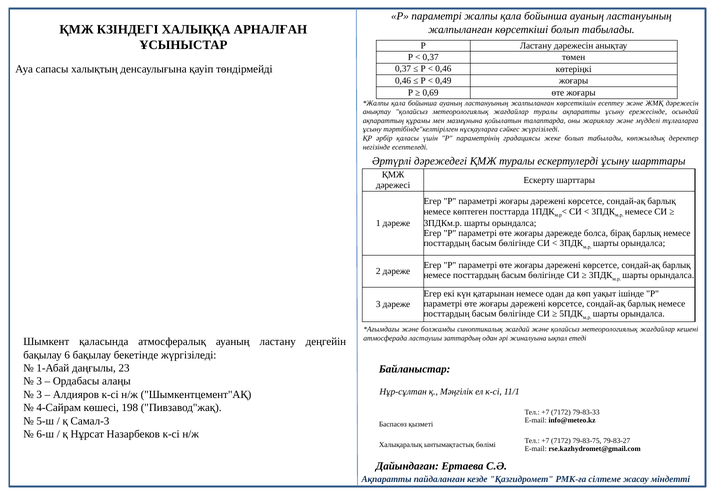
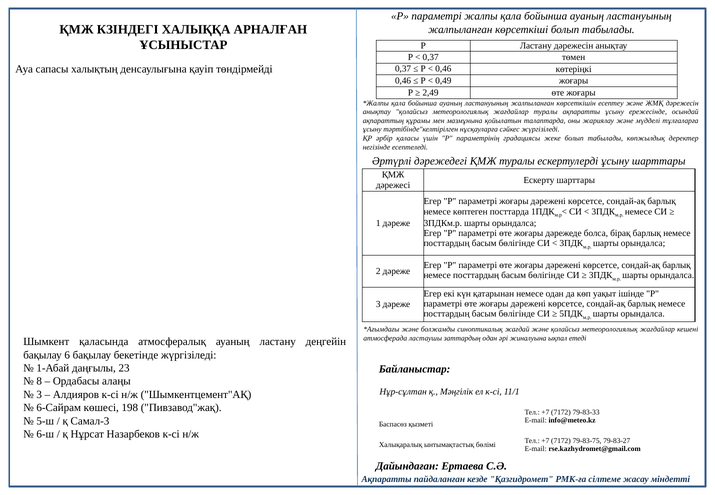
0,69: 0,69 -> 2,49
3 at (39, 381): 3 -> 8
4-Сайрам: 4-Сайрам -> 6-Сайрам
